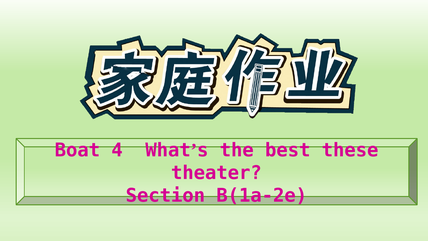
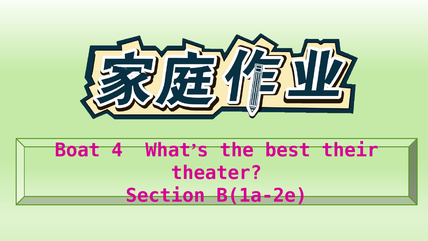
these: these -> their
